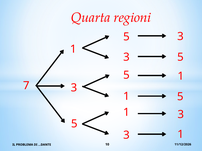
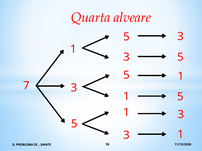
regioni: regioni -> alveare
